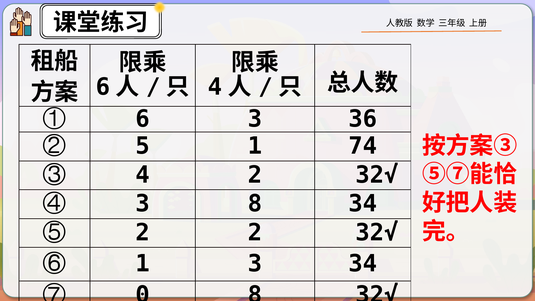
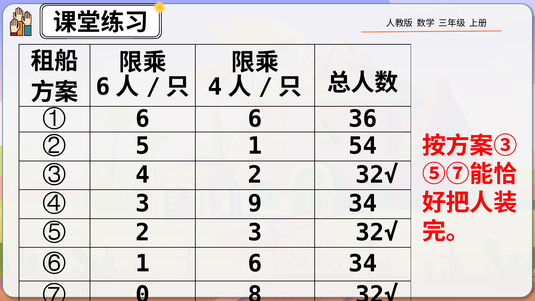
6 3: 3 -> 6
74: 74 -> 54
3 8: 8 -> 9
2 2: 2 -> 3
1 3: 3 -> 6
